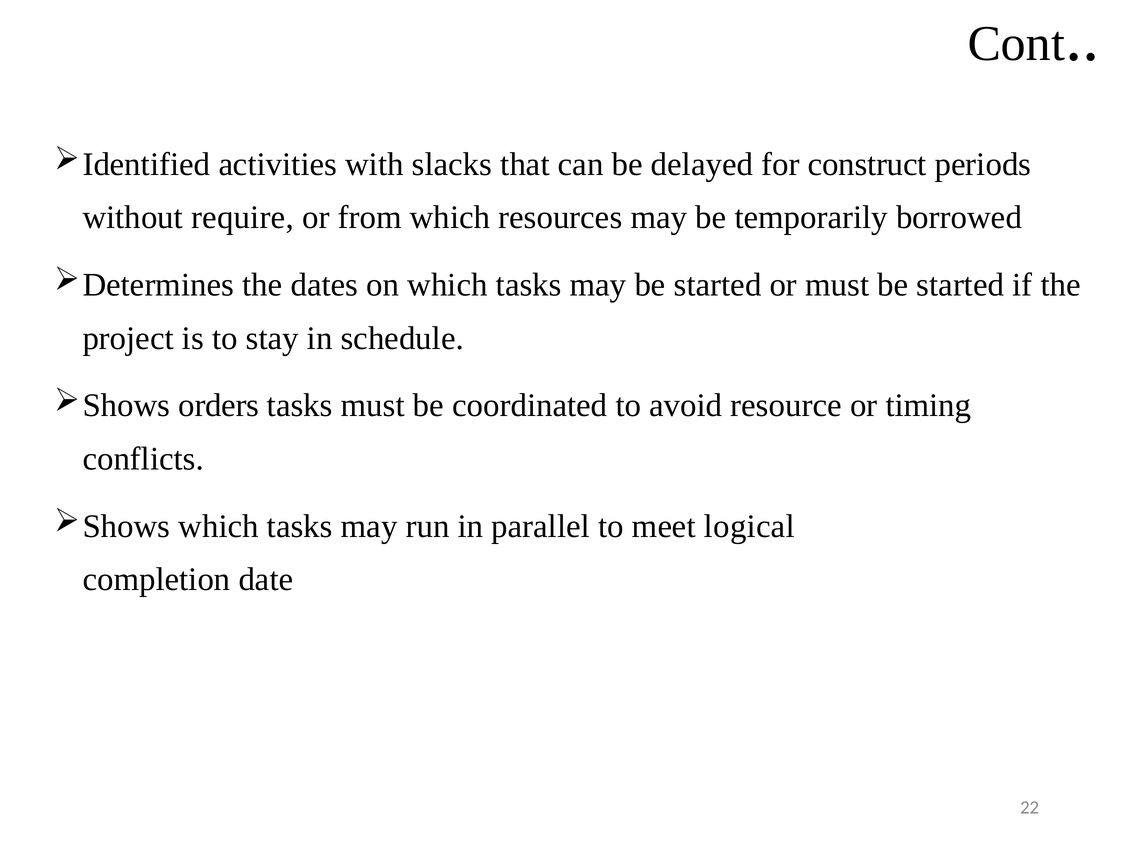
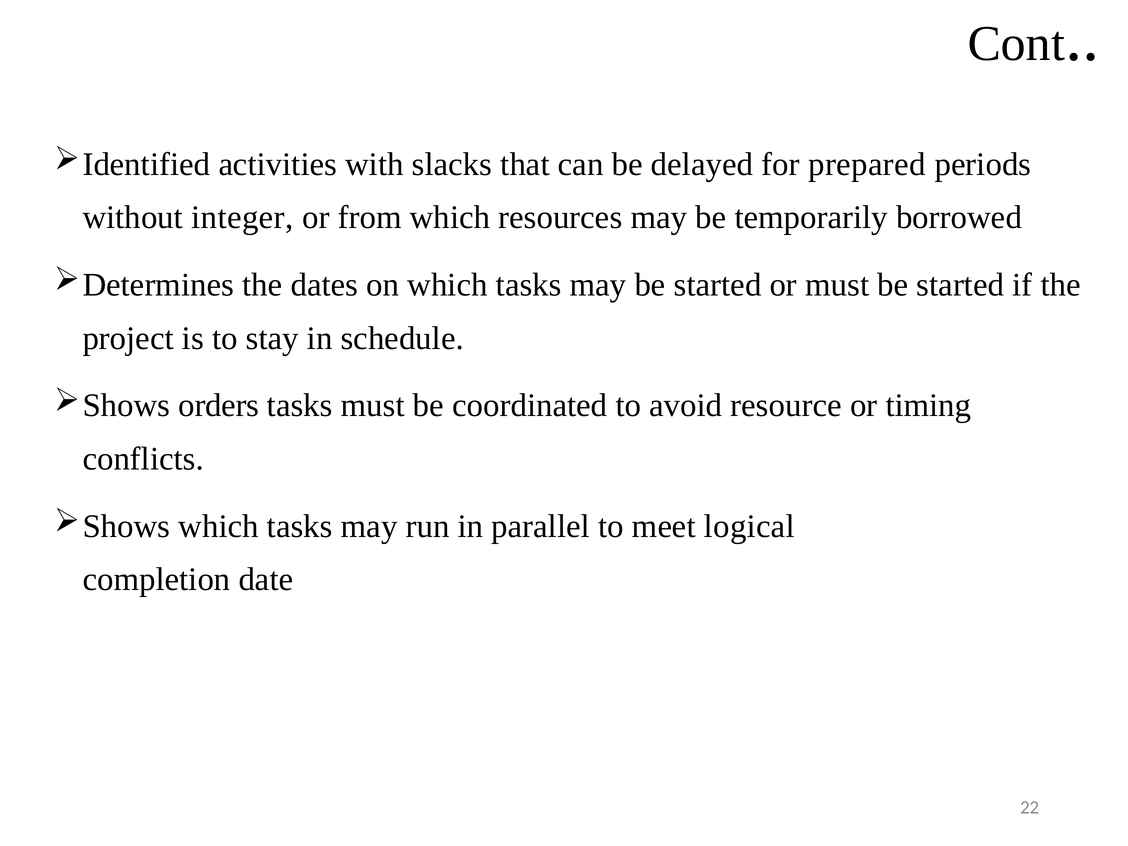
construct: construct -> prepared
require: require -> integer
